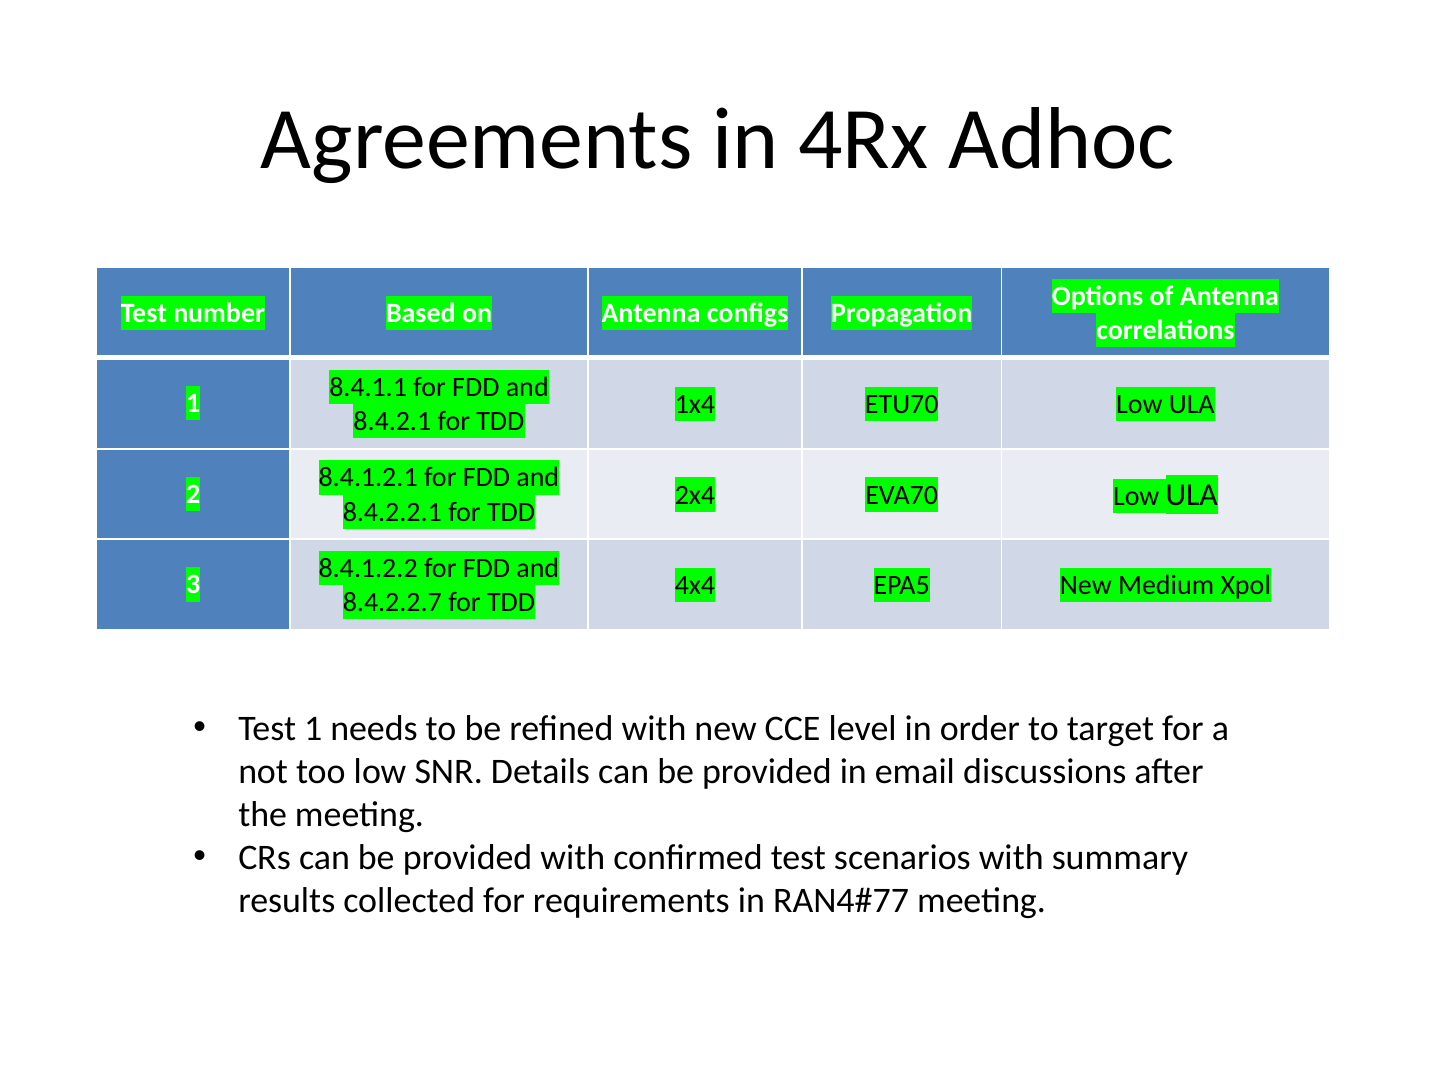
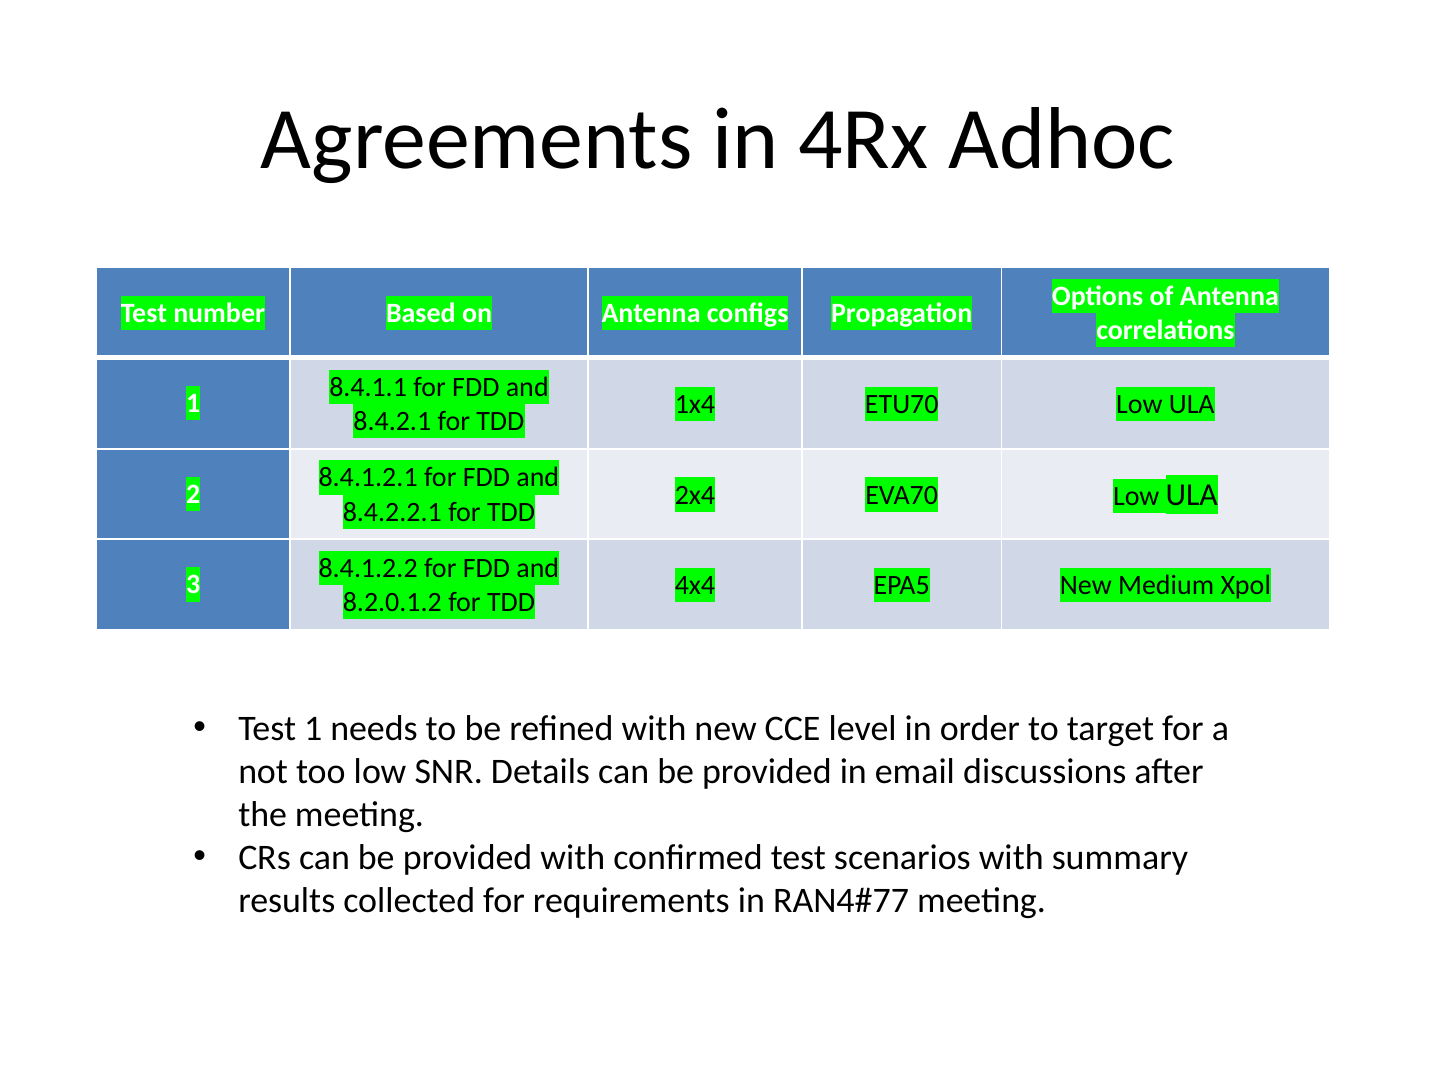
8.4.2.2.7: 8.4.2.2.7 -> 8.2.0.1.2
